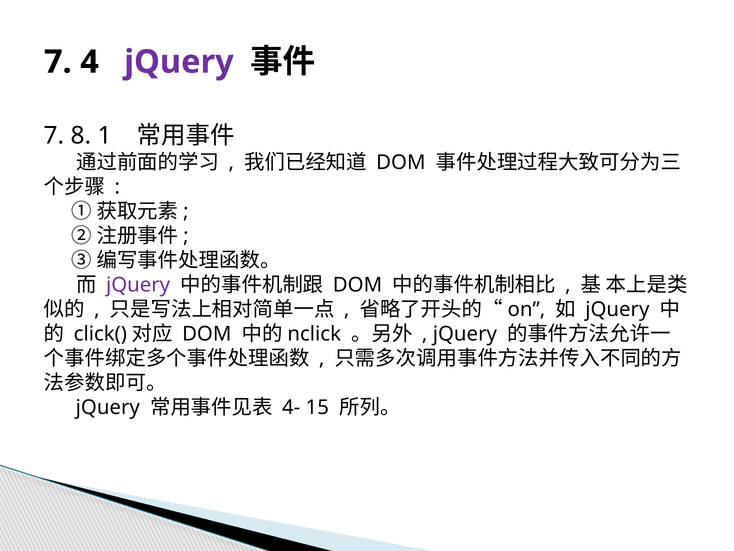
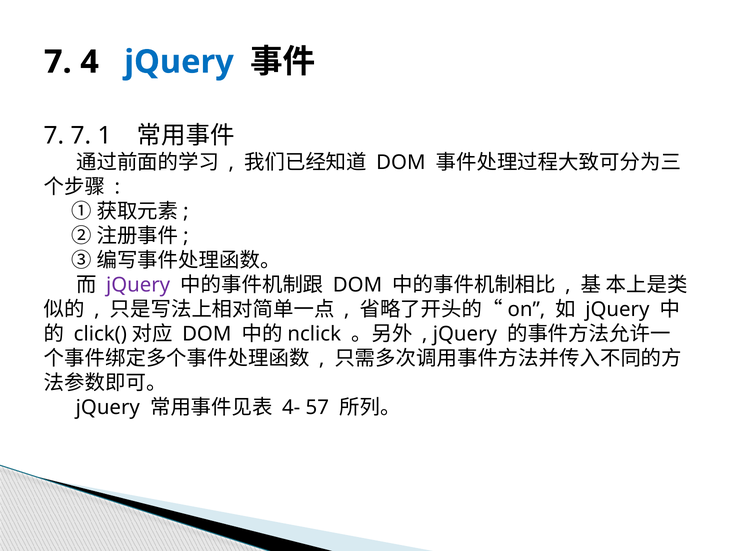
jQuery at (179, 62) colour: purple -> blue
7 8: 8 -> 7
15: 15 -> 57
